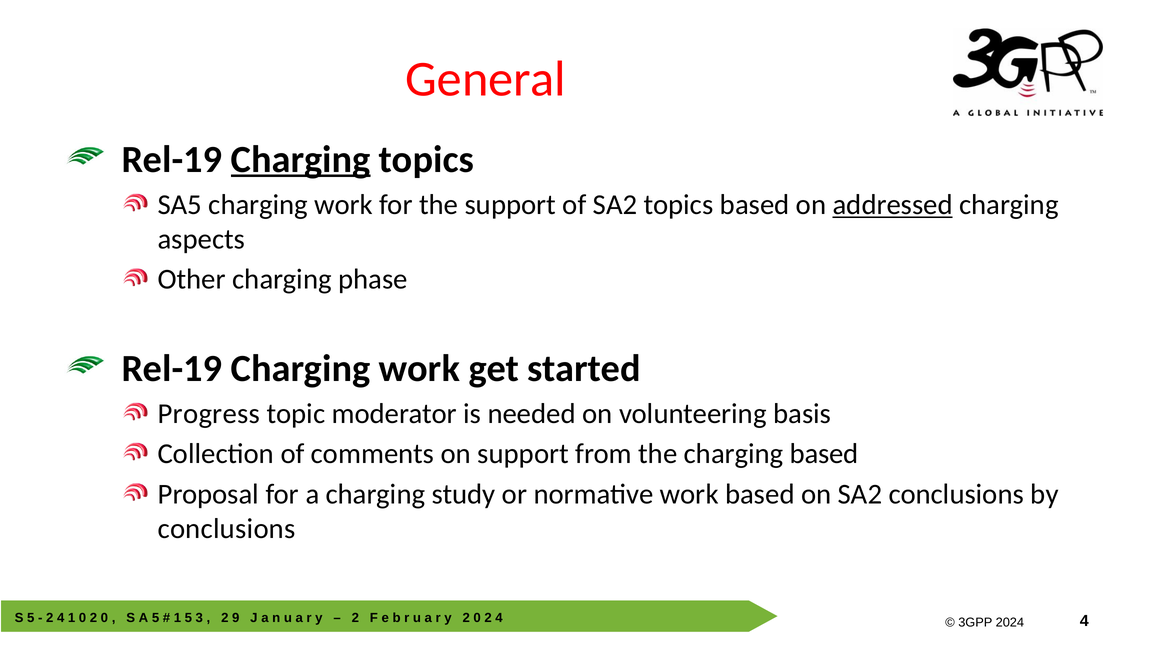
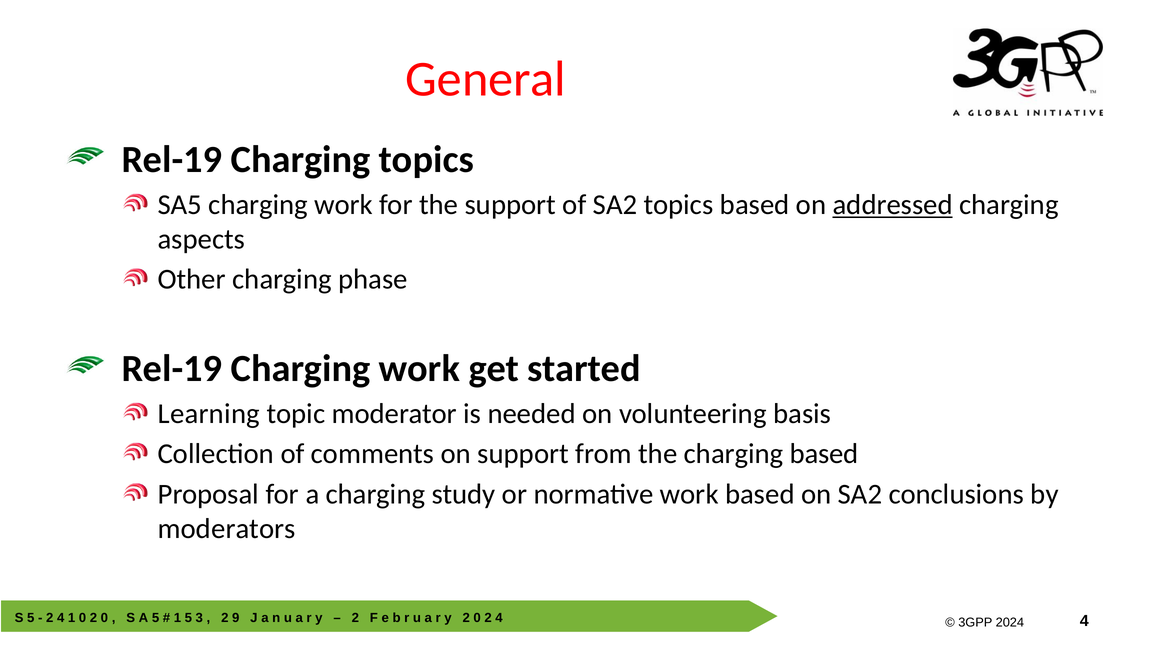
Charging at (301, 160) underline: present -> none
Progress: Progress -> Learning
conclusions at (227, 529): conclusions -> moderators
